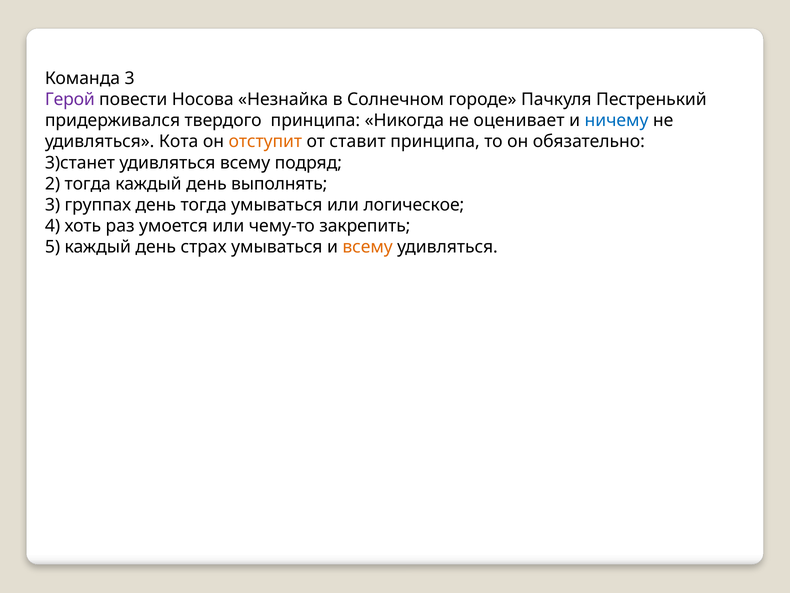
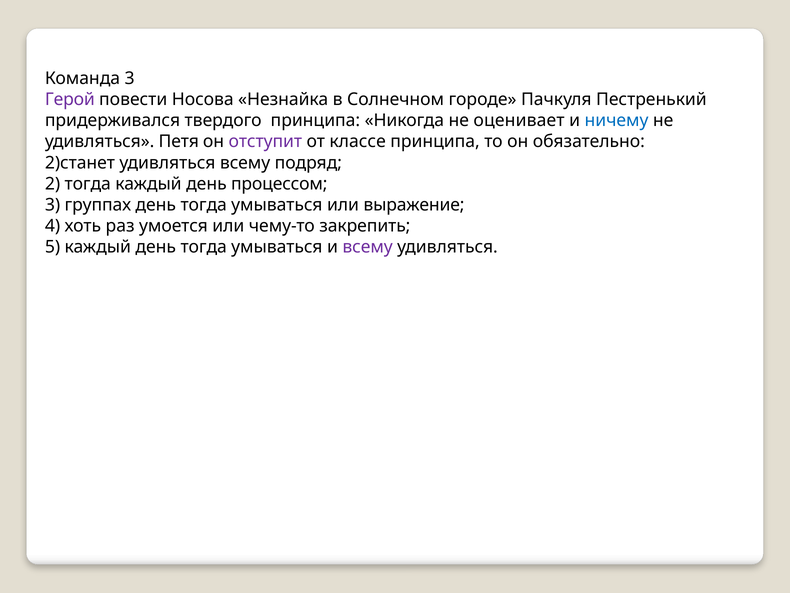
Кота: Кота -> Петя
отступит colour: orange -> purple
ставит: ставит -> классе
3)станет: 3)станет -> 2)станет
выполнять: выполнять -> процессом
логическое: логическое -> выражение
каждый день страх: страх -> тогда
всему at (368, 247) colour: orange -> purple
